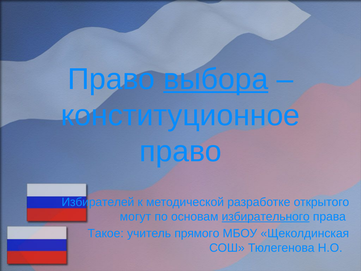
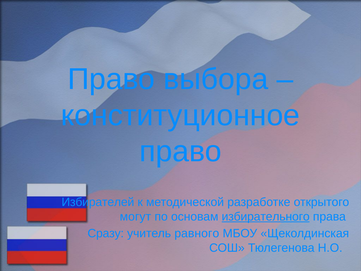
выбора underline: present -> none
Такое: Такое -> Сразу
прямого: прямого -> равного
